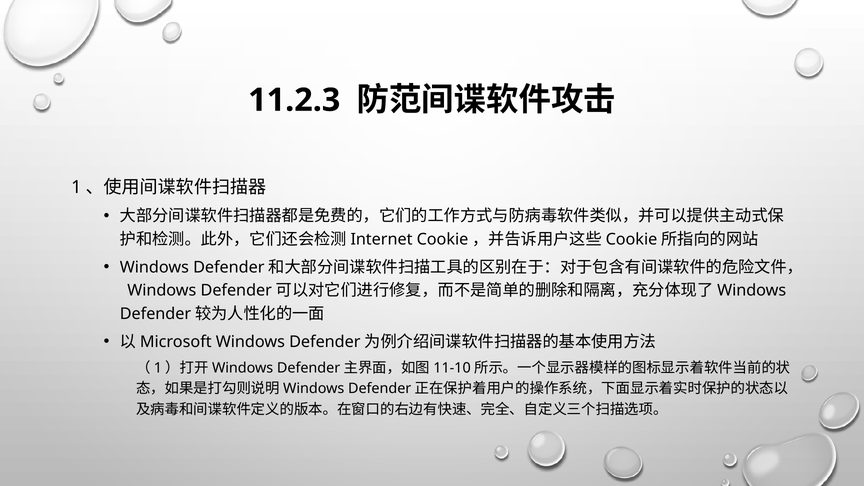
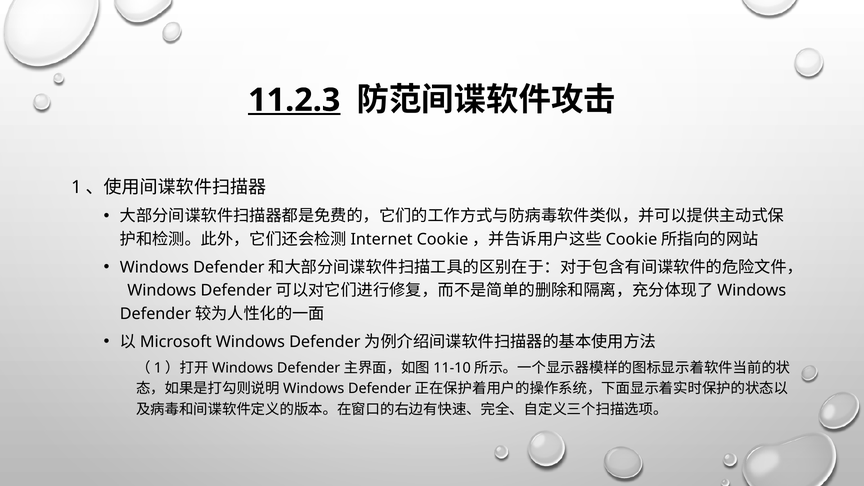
11.2.3 underline: none -> present
